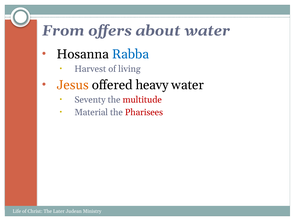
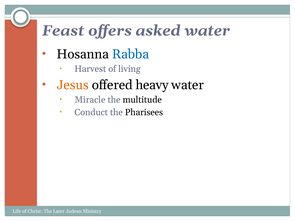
From: From -> Feast
about: about -> asked
Seventy: Seventy -> Miracle
multitude colour: red -> black
Material: Material -> Conduct
Pharisees colour: red -> black
